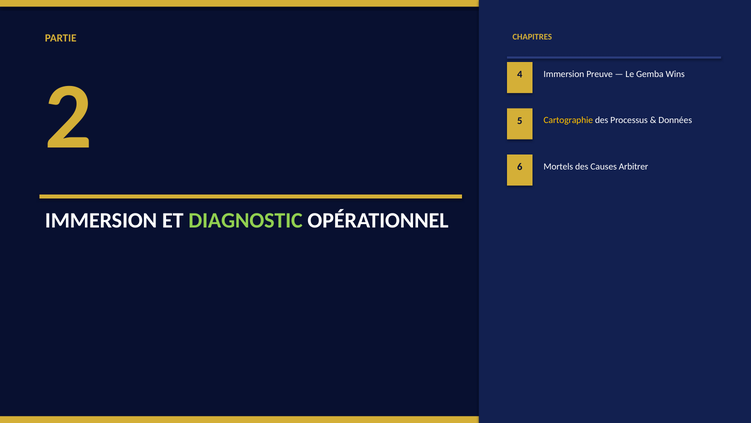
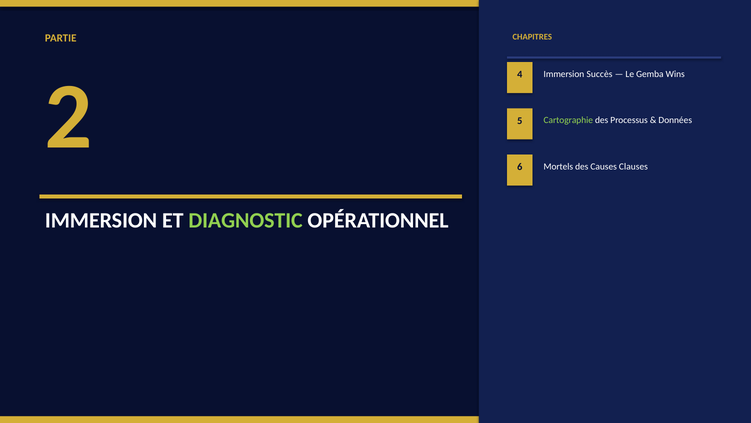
Preuve: Preuve -> Succès
Cartographie colour: yellow -> light green
Arbitrer: Arbitrer -> Clauses
